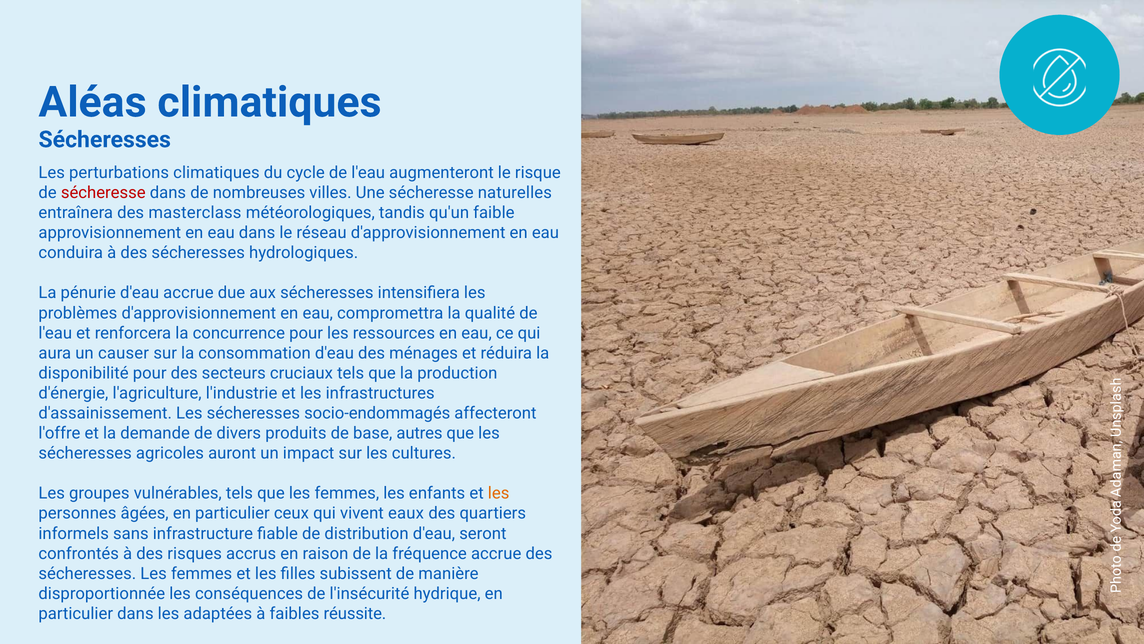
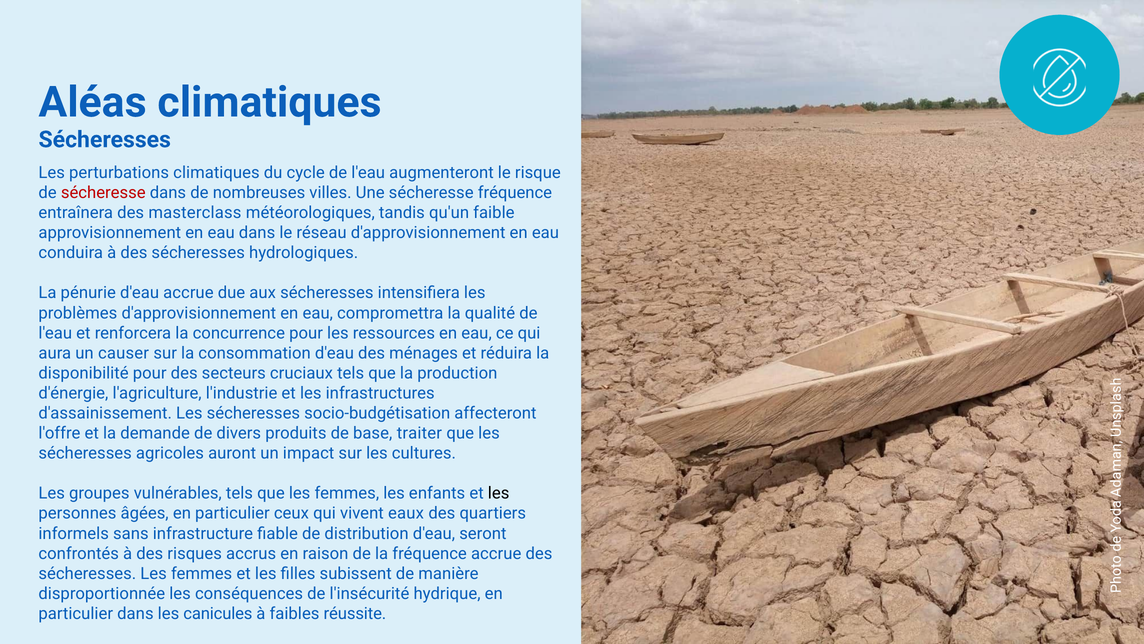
sécheresse naturelles: naturelles -> fréquence
socio-endommagés: socio-endommagés -> socio-budgétisation
autres: autres -> traiter
les at (499, 493) colour: orange -> black
adaptées: adaptées -> canicules
